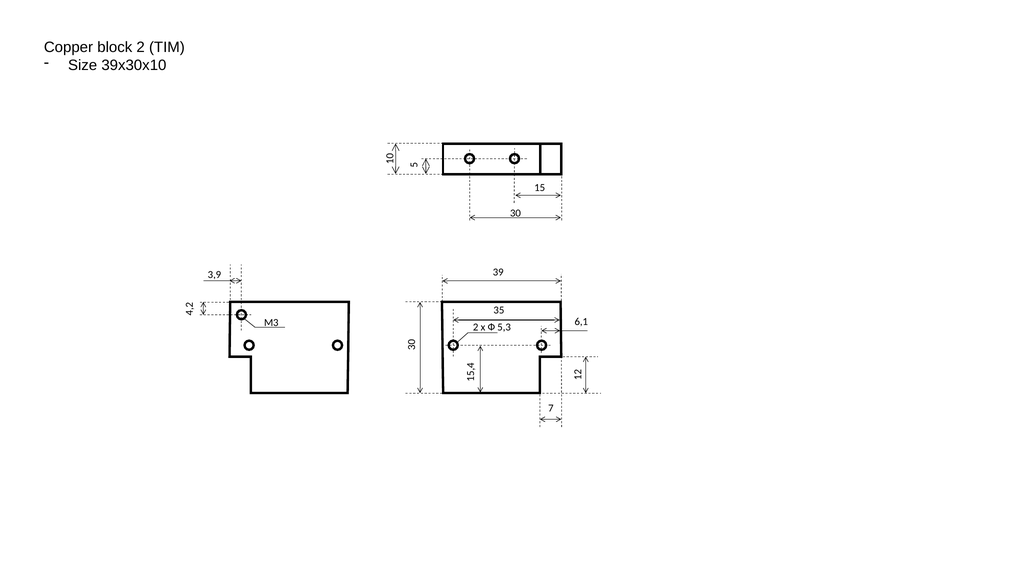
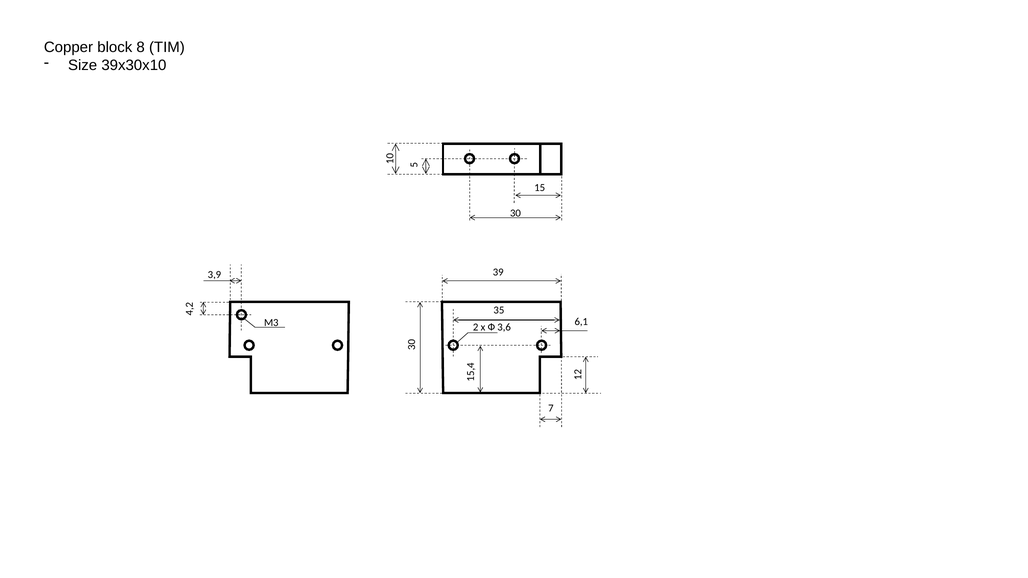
block 2: 2 -> 8
5,3: 5,3 -> 3,6
